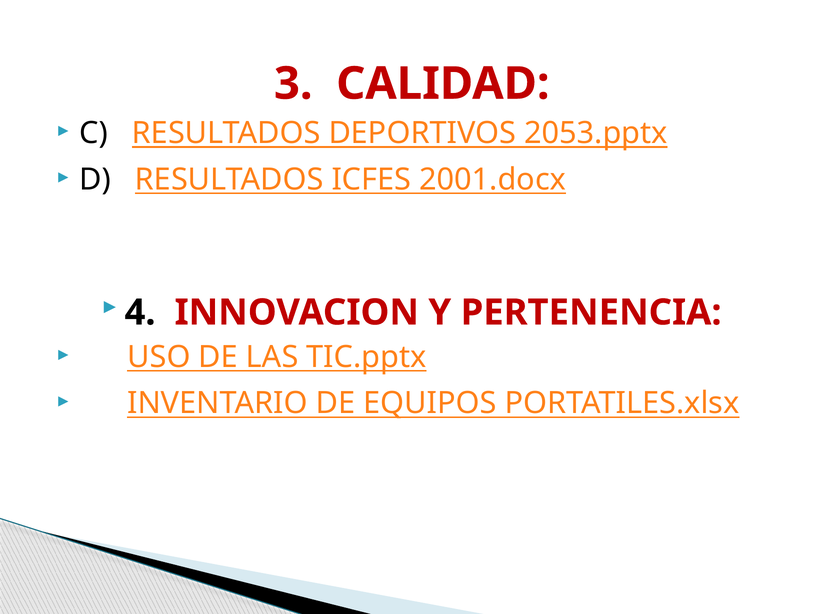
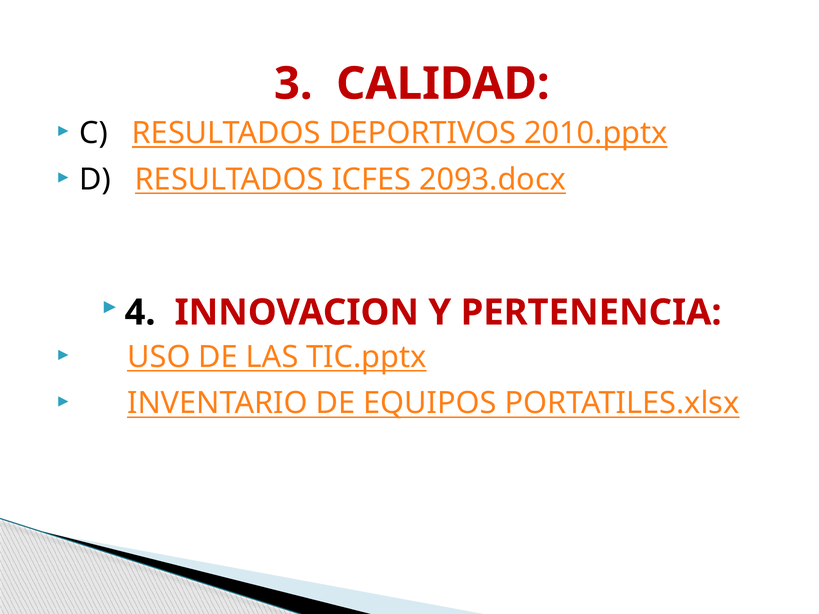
2053.pptx: 2053.pptx -> 2010.pptx
2001.docx: 2001.docx -> 2093.docx
